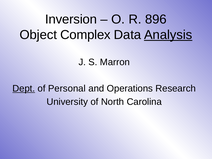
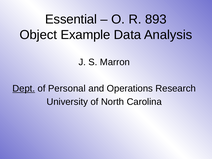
Inversion: Inversion -> Essential
896: 896 -> 893
Complex: Complex -> Example
Analysis underline: present -> none
